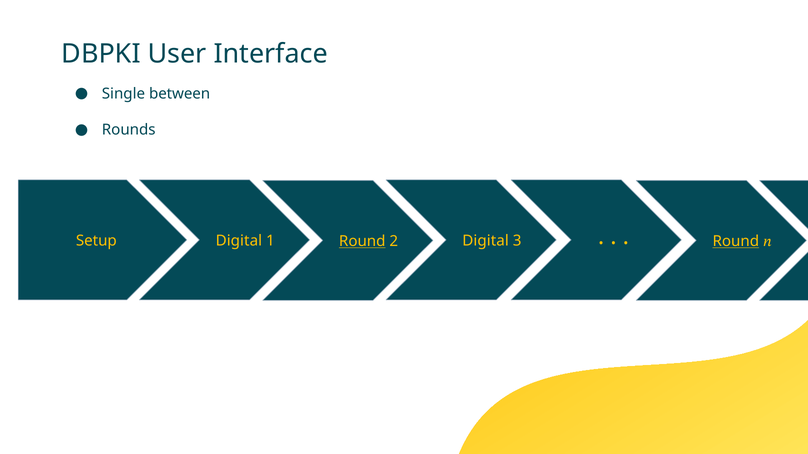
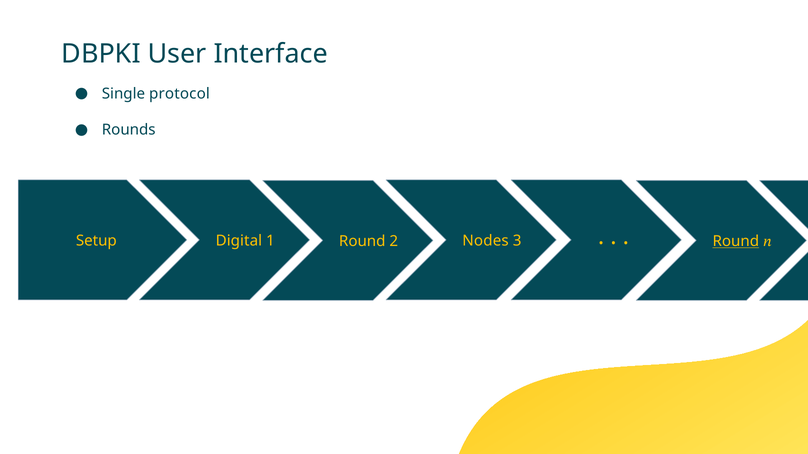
between: between -> protocol
Round at (362, 242) underline: present -> none
Digital at (486, 241): Digital -> Nodes
